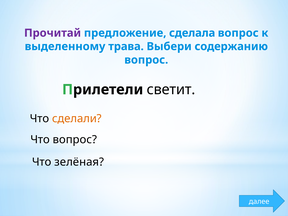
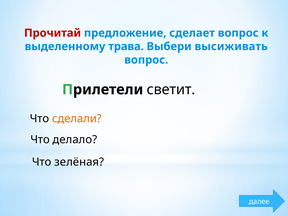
Прочитай colour: purple -> red
сделала: сделала -> сделает
содержанию: содержанию -> высиживать
Что вопрос: вопрос -> делало
